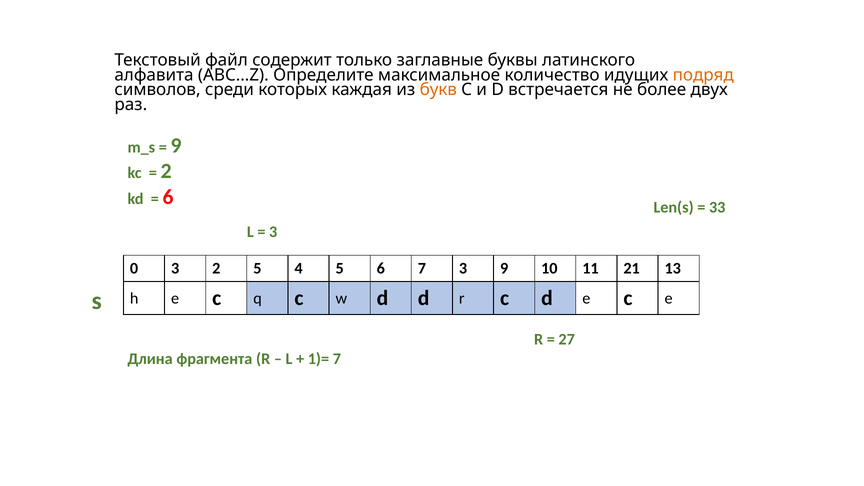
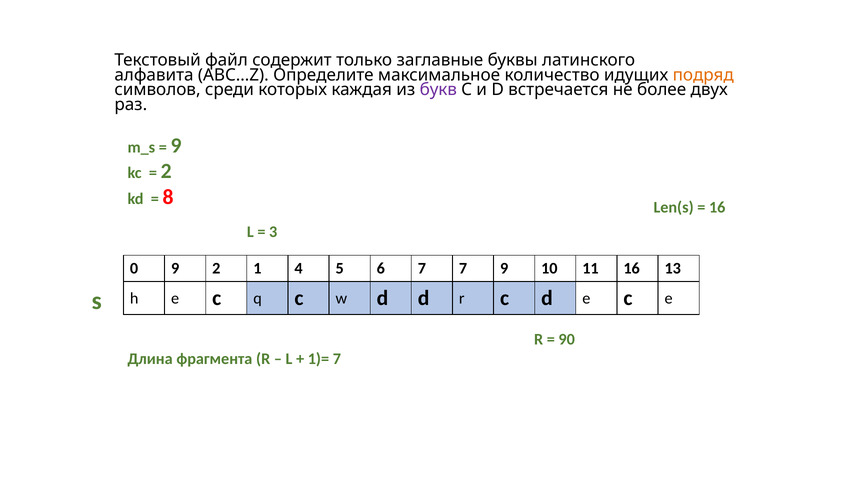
букв colour: orange -> purple
6 at (168, 197): 6 -> 8
33 at (717, 207): 33 -> 16
0 3: 3 -> 9
2 5: 5 -> 1
7 3: 3 -> 7
11 21: 21 -> 16
27: 27 -> 90
